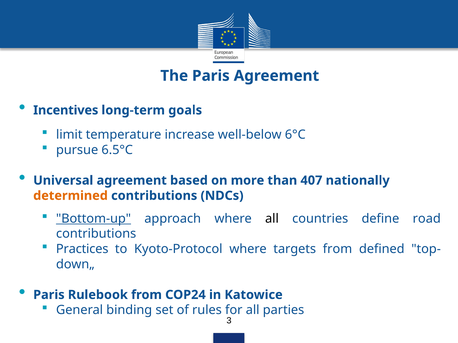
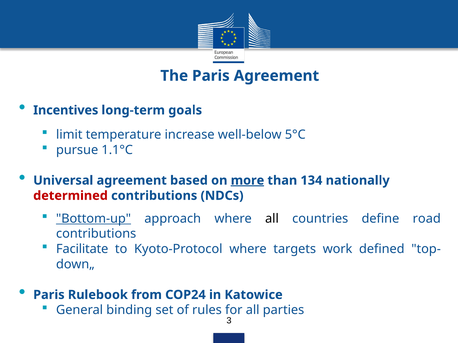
6°C: 6°C -> 5°C
6.5°C: 6.5°C -> 1.1°C
more underline: none -> present
407: 407 -> 134
determined colour: orange -> red
Practices: Practices -> Facilitate
targets from: from -> work
